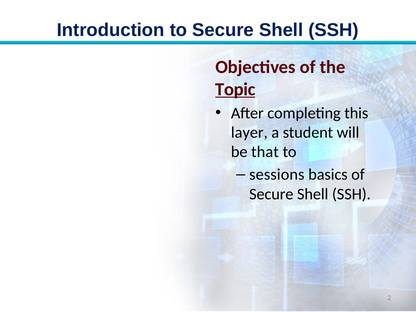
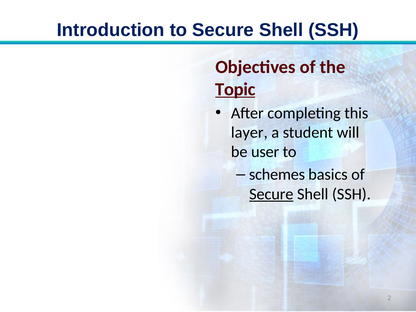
that: that -> user
sessions: sessions -> schemes
Secure at (271, 194) underline: none -> present
